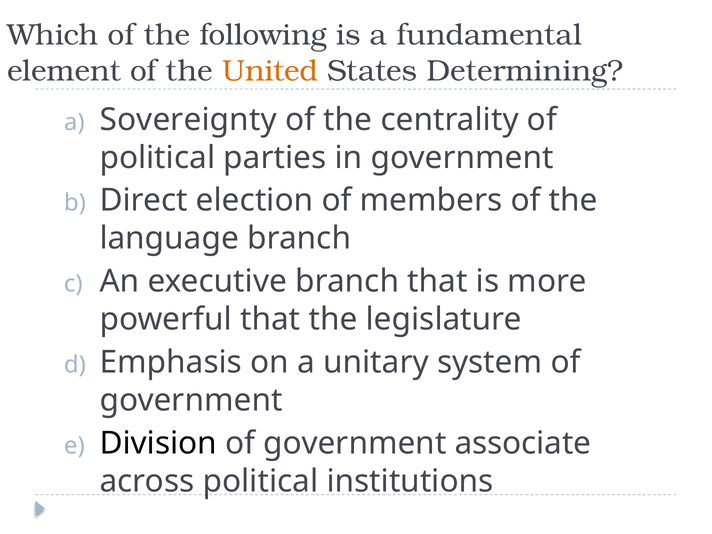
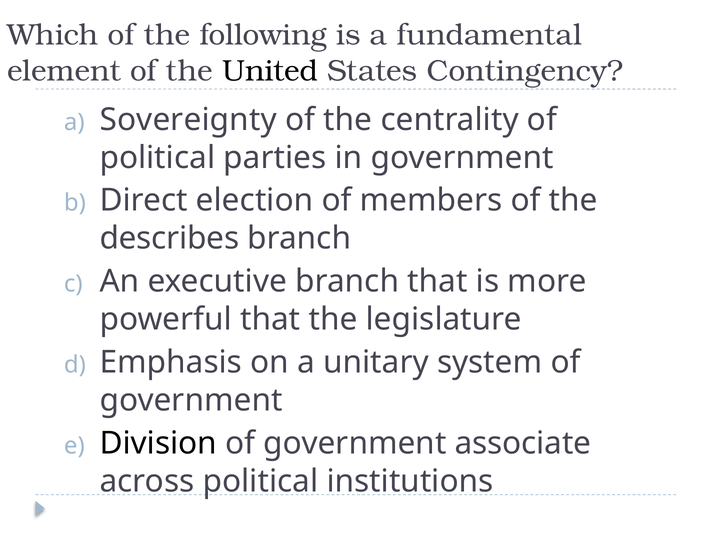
United colour: orange -> black
Determining: Determining -> Contingency
language: language -> describes
